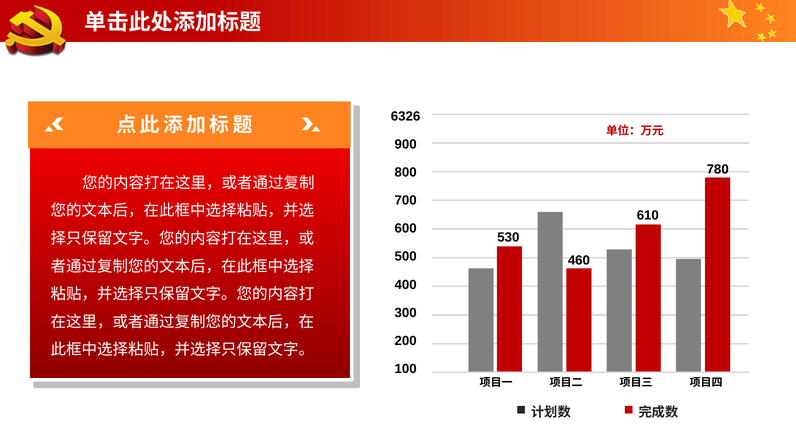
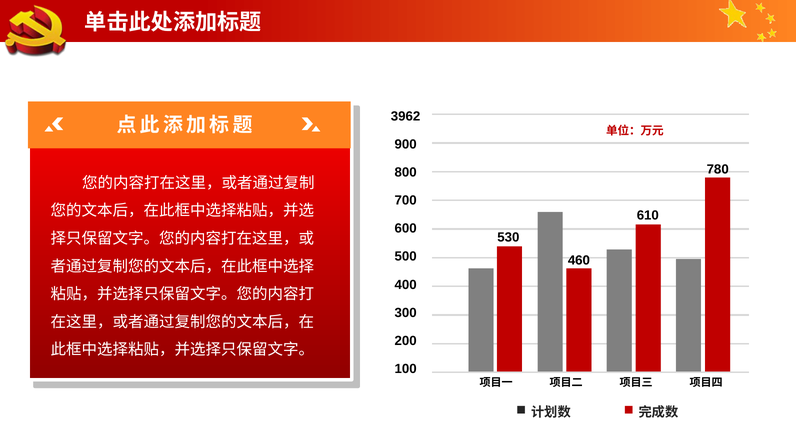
6326: 6326 -> 3962
